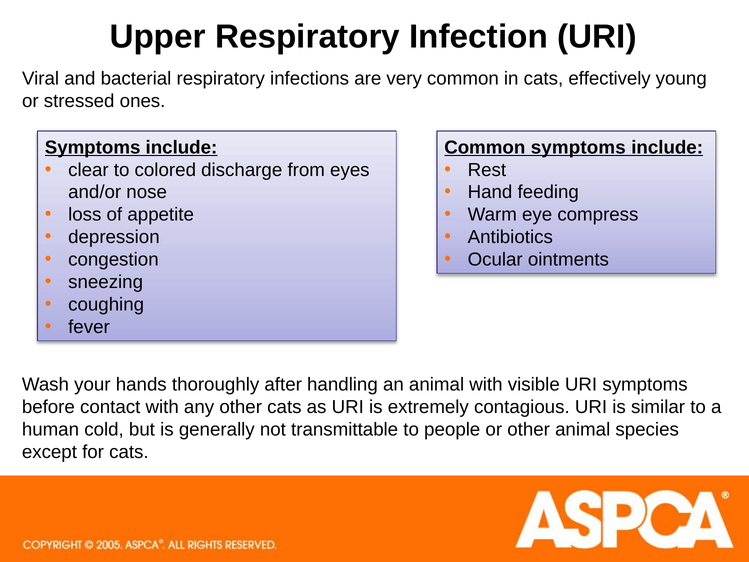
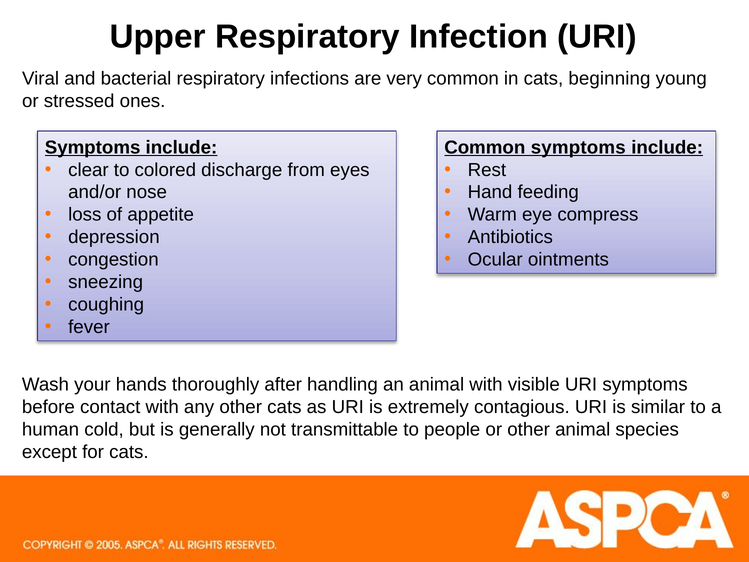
effectively: effectively -> beginning
